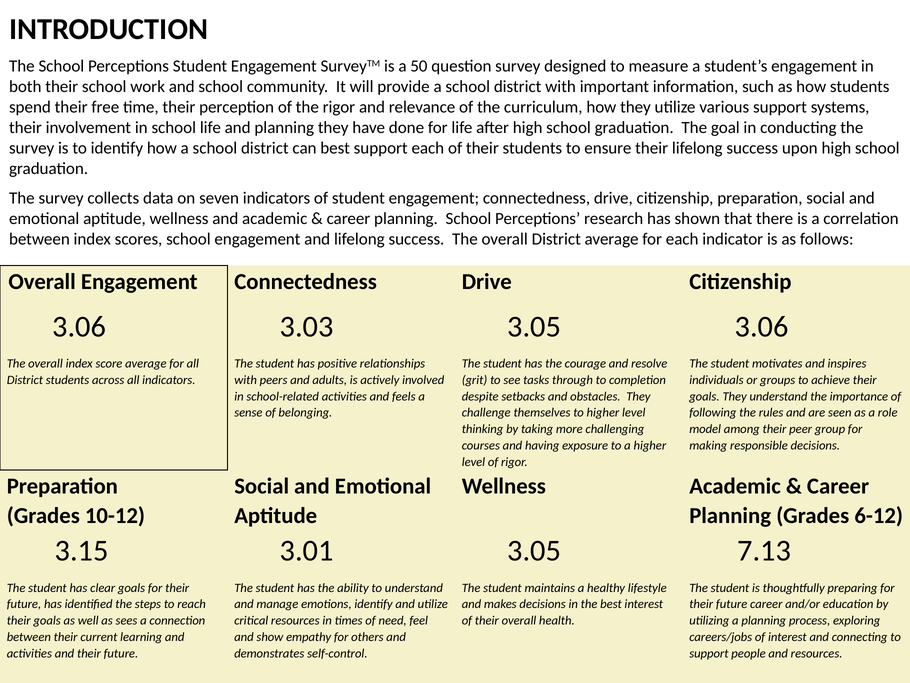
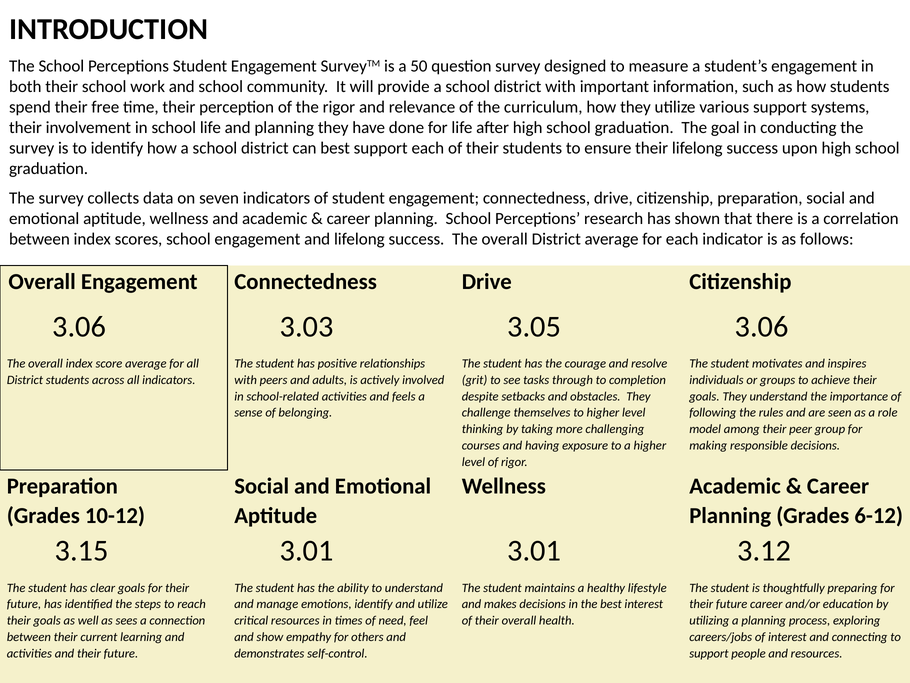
3.05 at (534, 550): 3.05 -> 3.01
7.13: 7.13 -> 3.12
